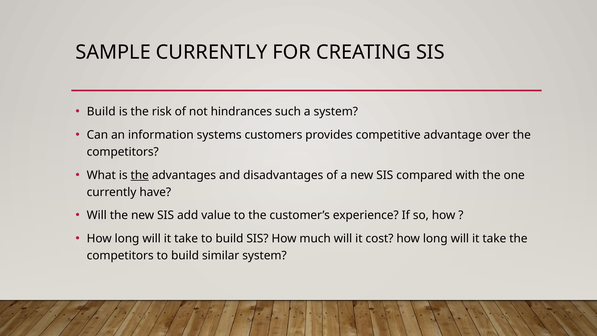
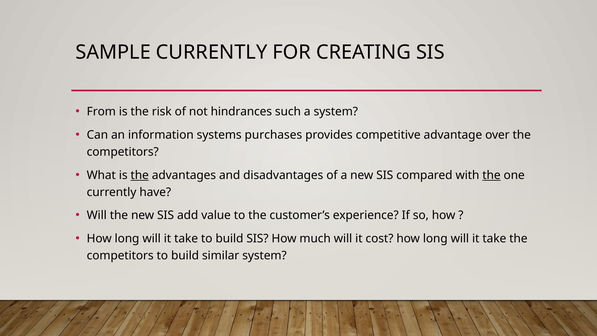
Build at (101, 112): Build -> From
customers: customers -> purchases
the at (491, 175) underline: none -> present
